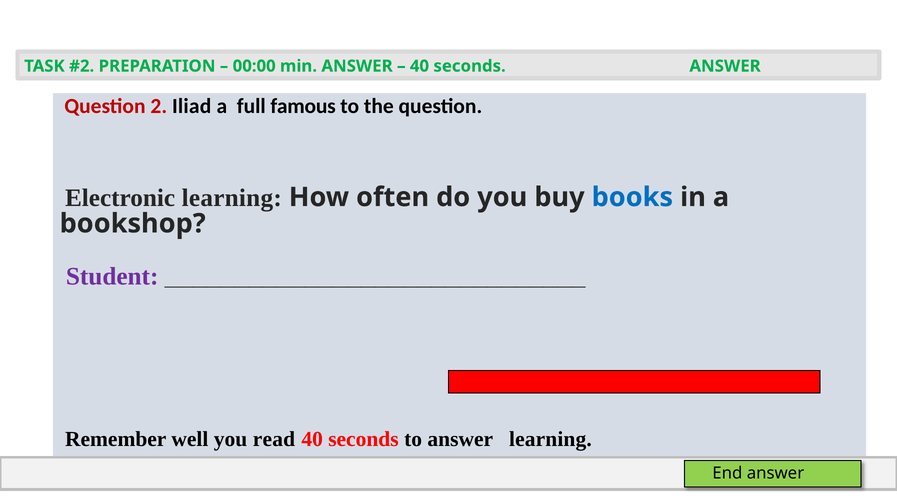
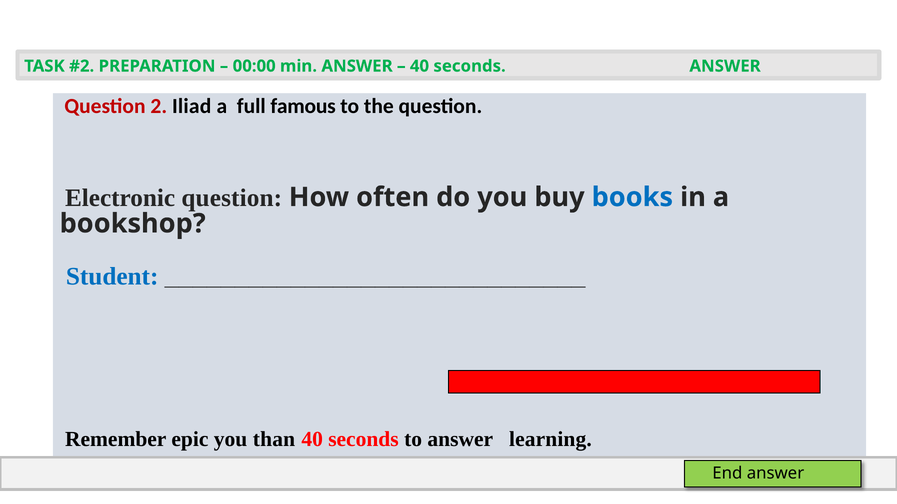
Electronic learning: learning -> question
Student colour: purple -> blue
well: well -> epic
read: read -> than
